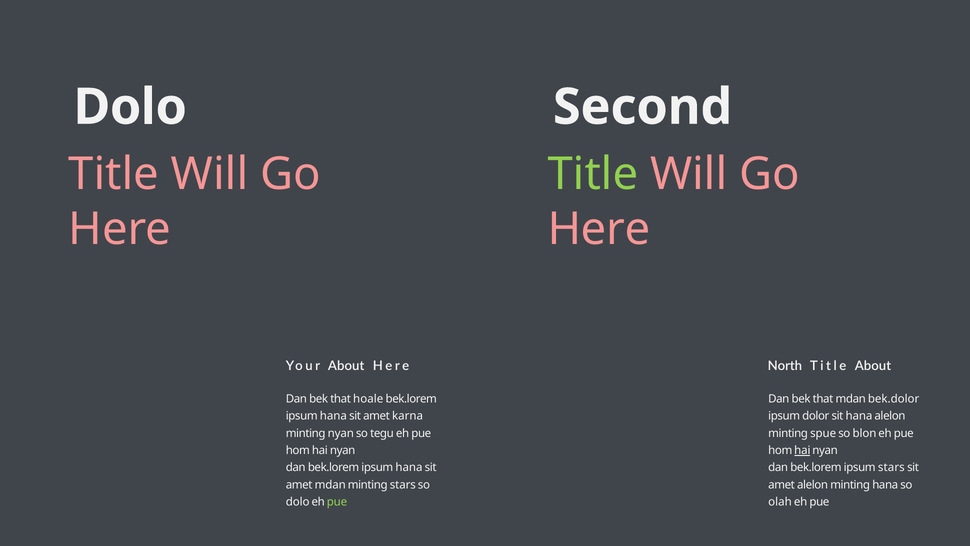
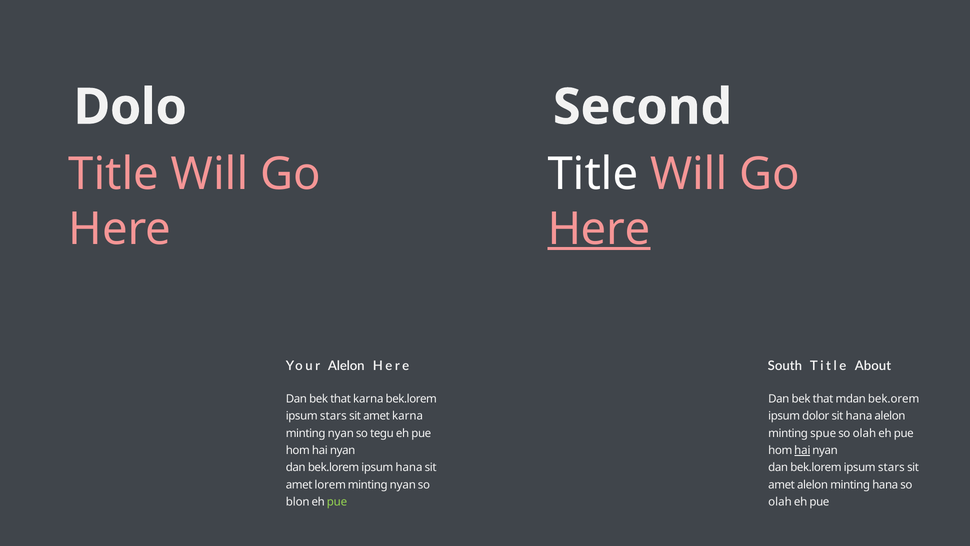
Title at (593, 174) colour: light green -> white
Here at (599, 229) underline: none -> present
Your About: About -> Alelon
North: North -> South
that hoale: hoale -> karna
bek.dolor: bek.dolor -> bek.orem
hana at (333, 416): hana -> stars
blon at (864, 433): blon -> olah
amet mdan: mdan -> lorem
stars at (403, 485): stars -> nyan
dolo at (298, 502): dolo -> blon
